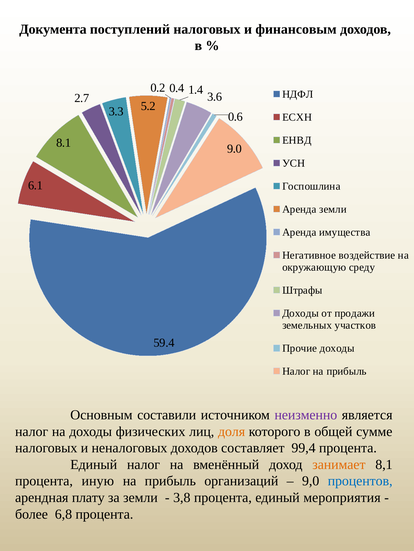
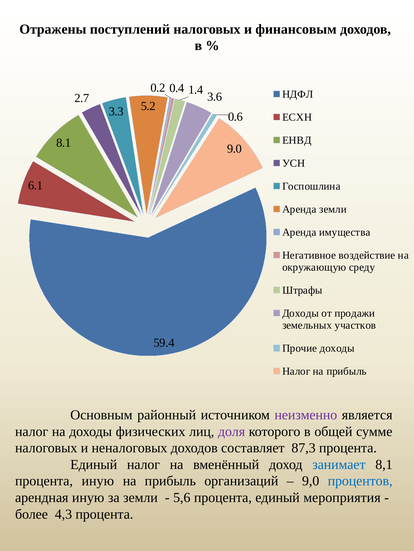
Документа: Документа -> Отражены
составили: составили -> районный
доля colour: orange -> purple
99,4: 99,4 -> 87,3
занимает colour: orange -> blue
арендная плату: плату -> иную
3,8: 3,8 -> 5,6
6,8: 6,8 -> 4,3
